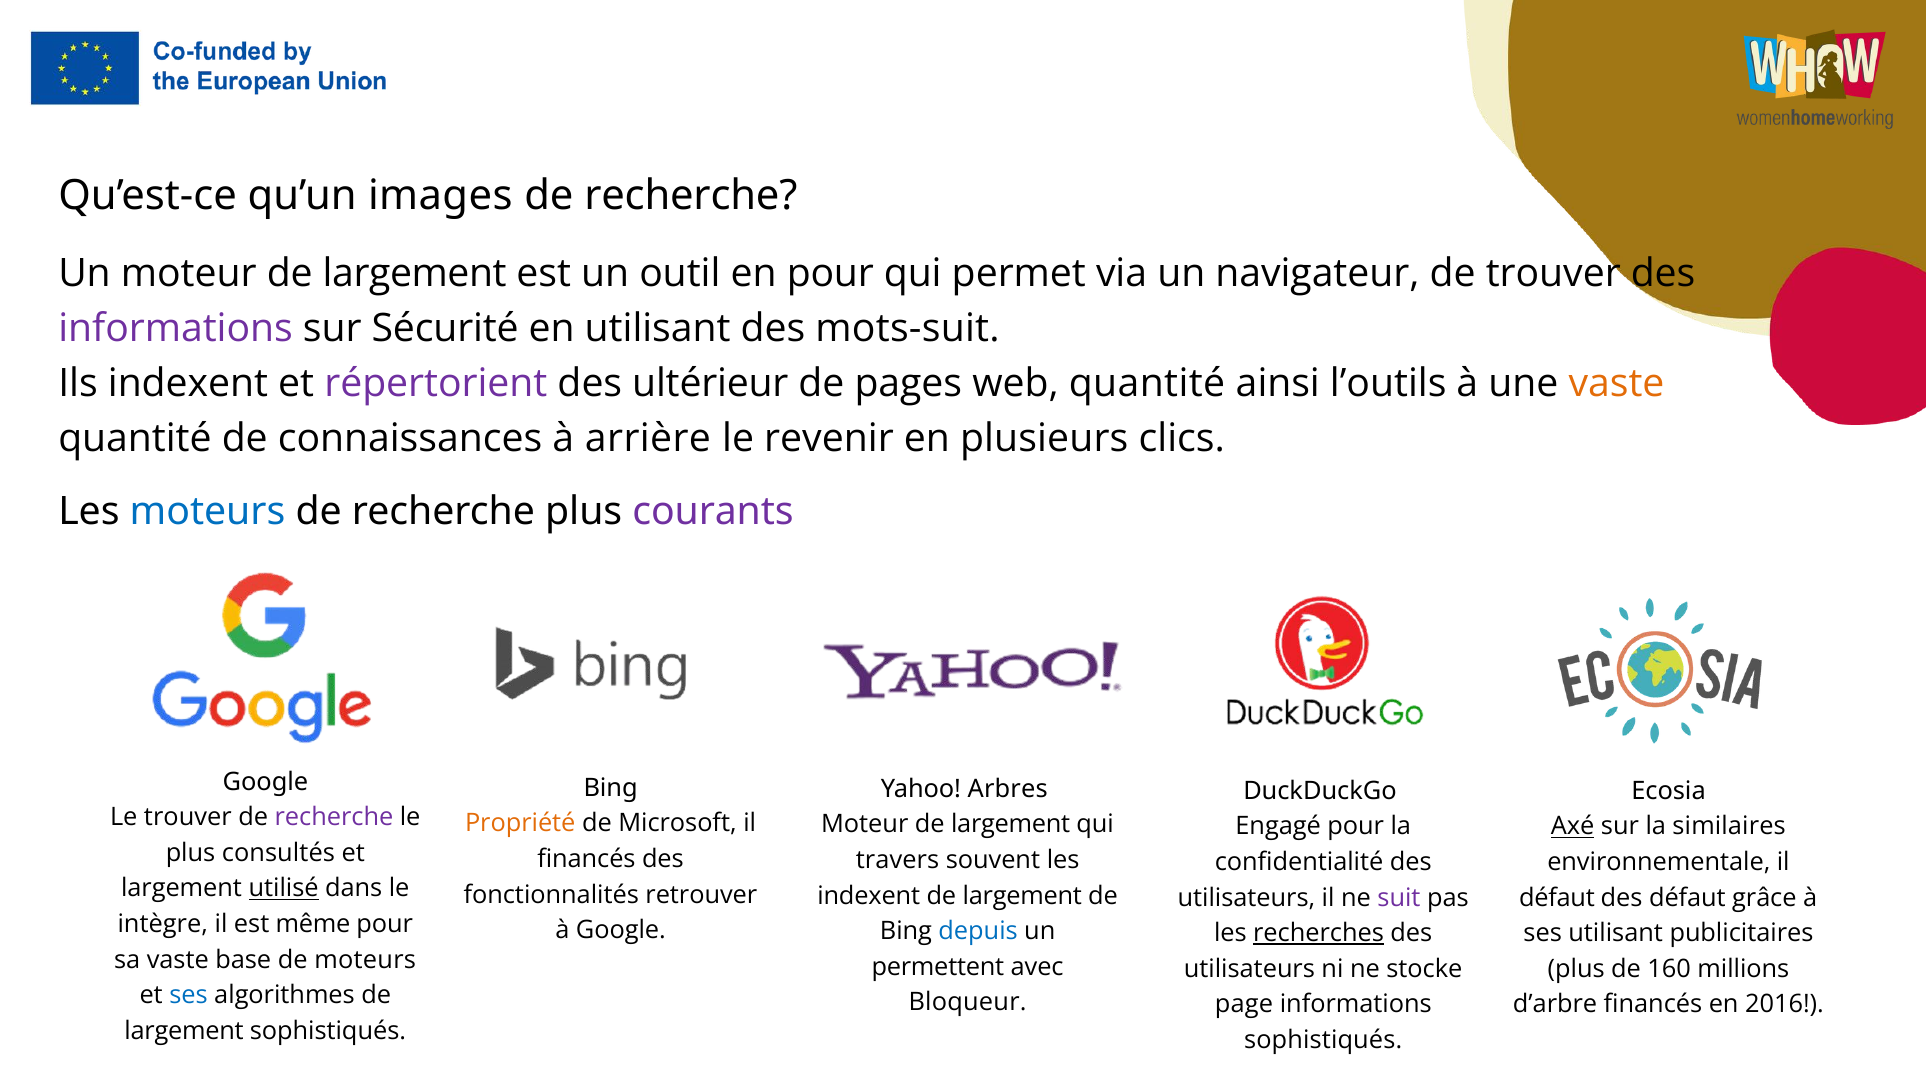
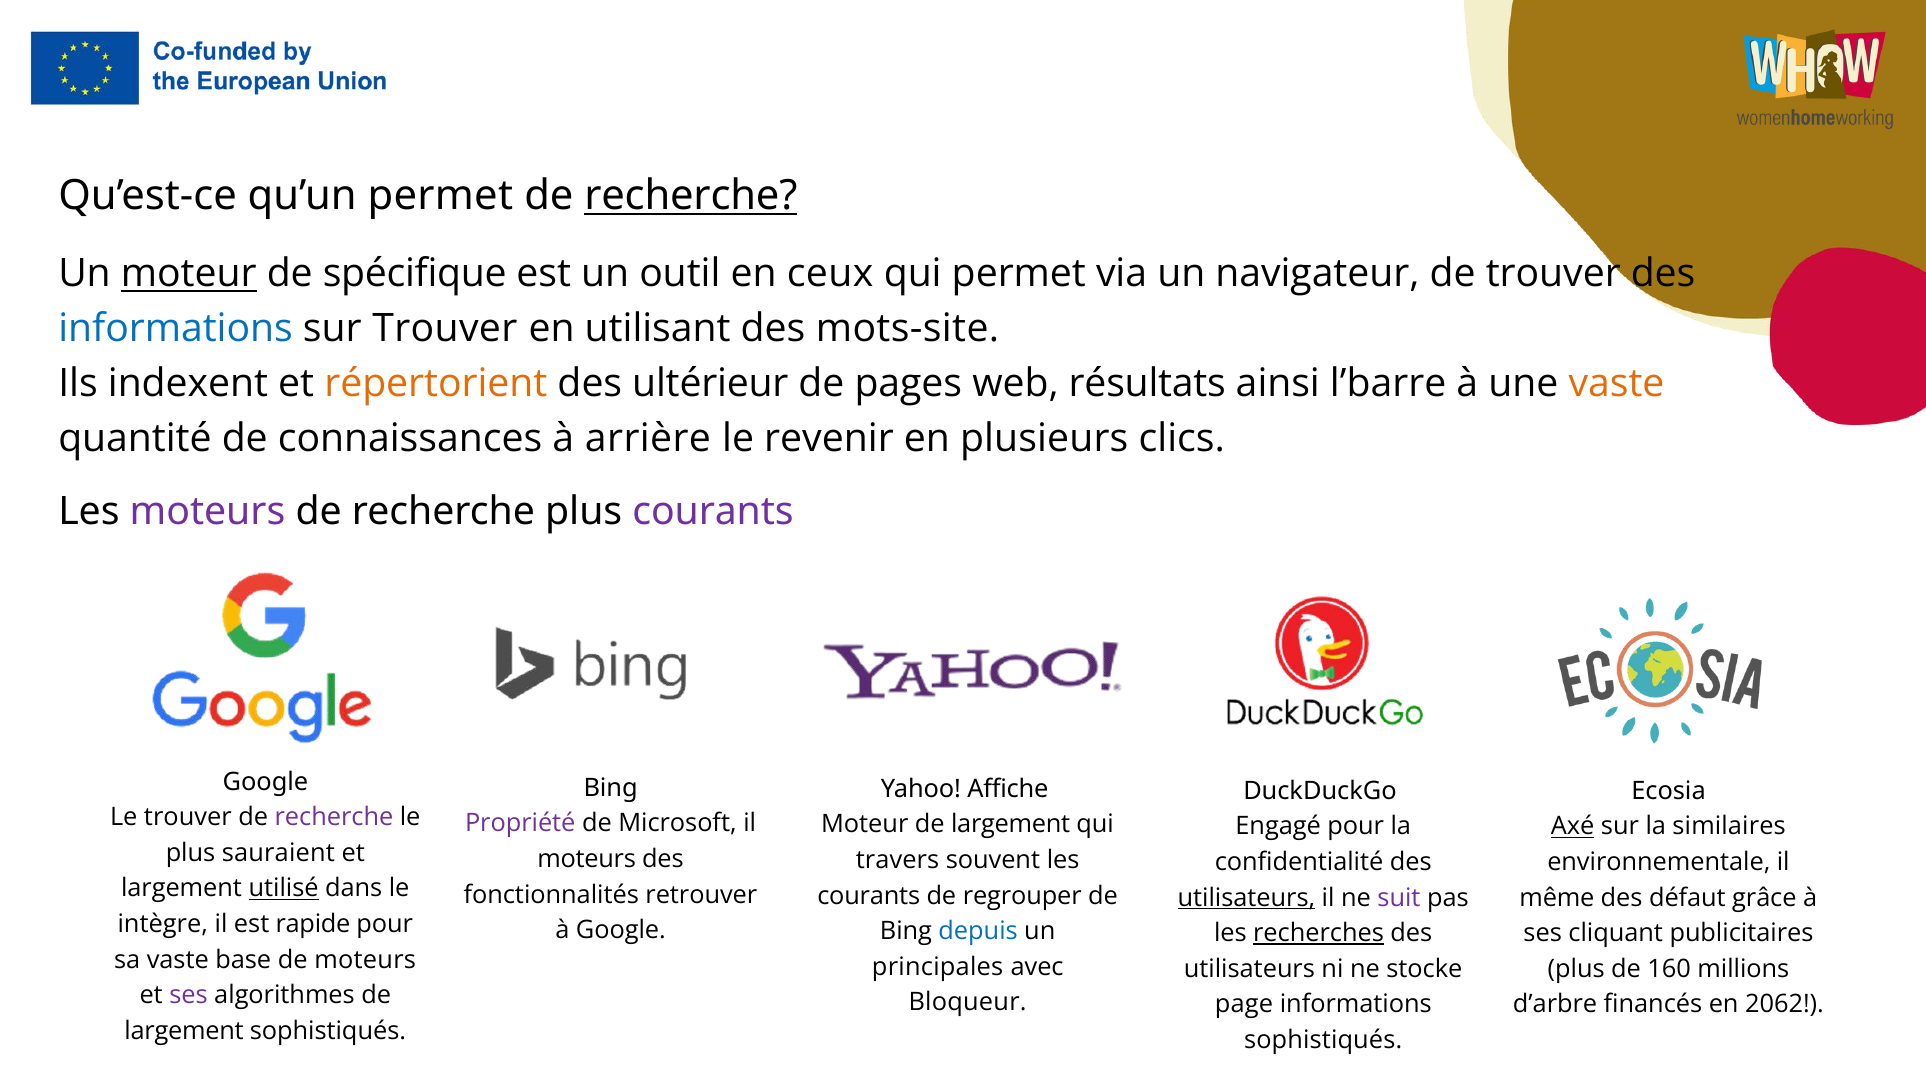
qu’un images: images -> permet
recherche at (691, 196) underline: none -> present
moteur at (189, 274) underline: none -> present
largement at (415, 274): largement -> spécifique
en pour: pour -> ceux
informations at (176, 328) colour: purple -> blue
sur Sécurité: Sécurité -> Trouver
mots-suit: mots-suit -> mots-site
répertorient colour: purple -> orange
web quantité: quantité -> résultats
l’outils: l’outils -> l’barre
moteurs at (208, 512) colour: blue -> purple
Arbres: Arbres -> Affiche
Propriété colour: orange -> purple
consultés: consultés -> sauraient
financés at (586, 859): financés -> moteurs
indexent at (869, 895): indexent -> courants
largement at (1022, 895): largement -> regrouper
utilisateurs at (1246, 897) underline: none -> present
défaut at (1557, 897): défaut -> même
même: même -> rapide
ses utilisant: utilisant -> cliquant
permettent: permettent -> principales
ses at (189, 995) colour: blue -> purple
2016: 2016 -> 2062
